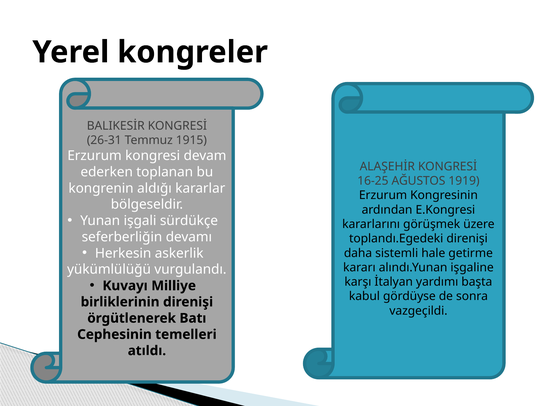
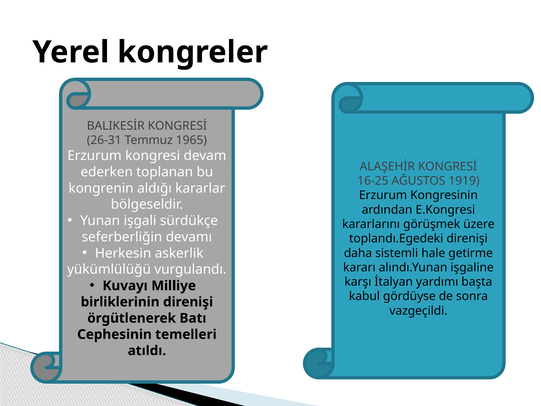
1915: 1915 -> 1965
